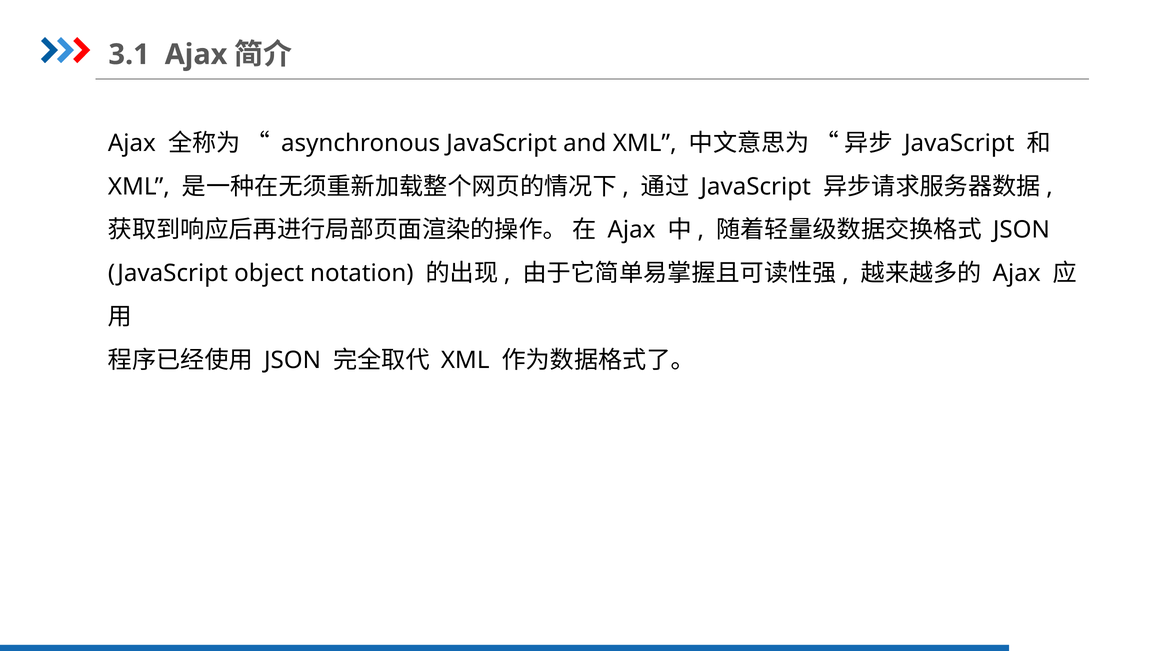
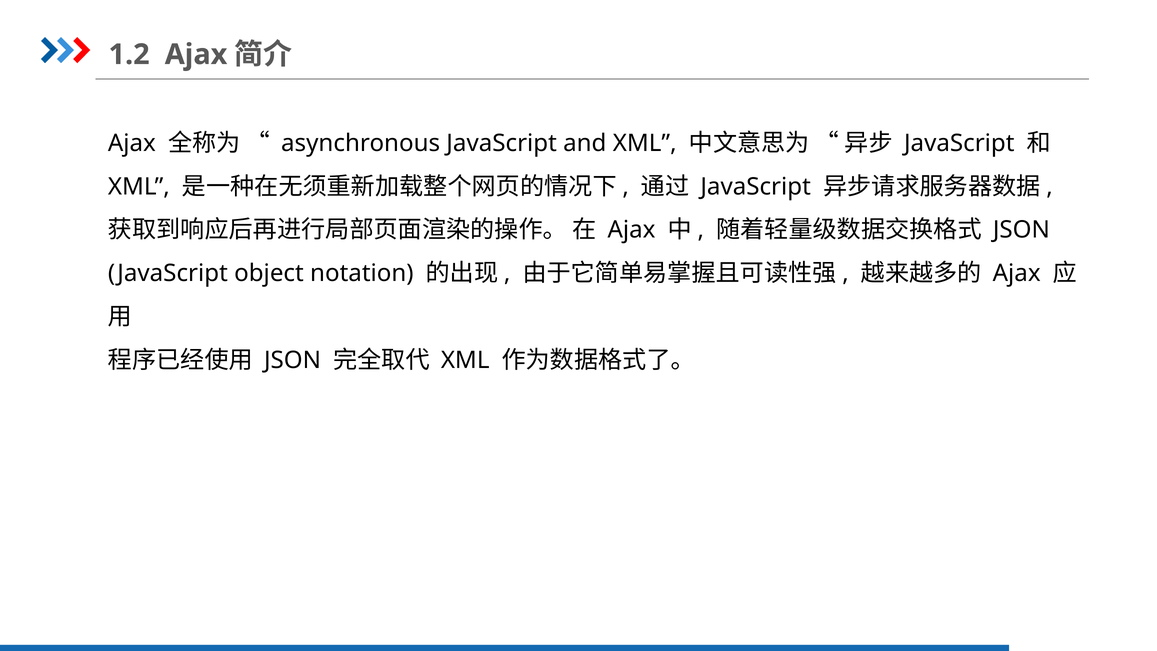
3.1: 3.1 -> 1.2
